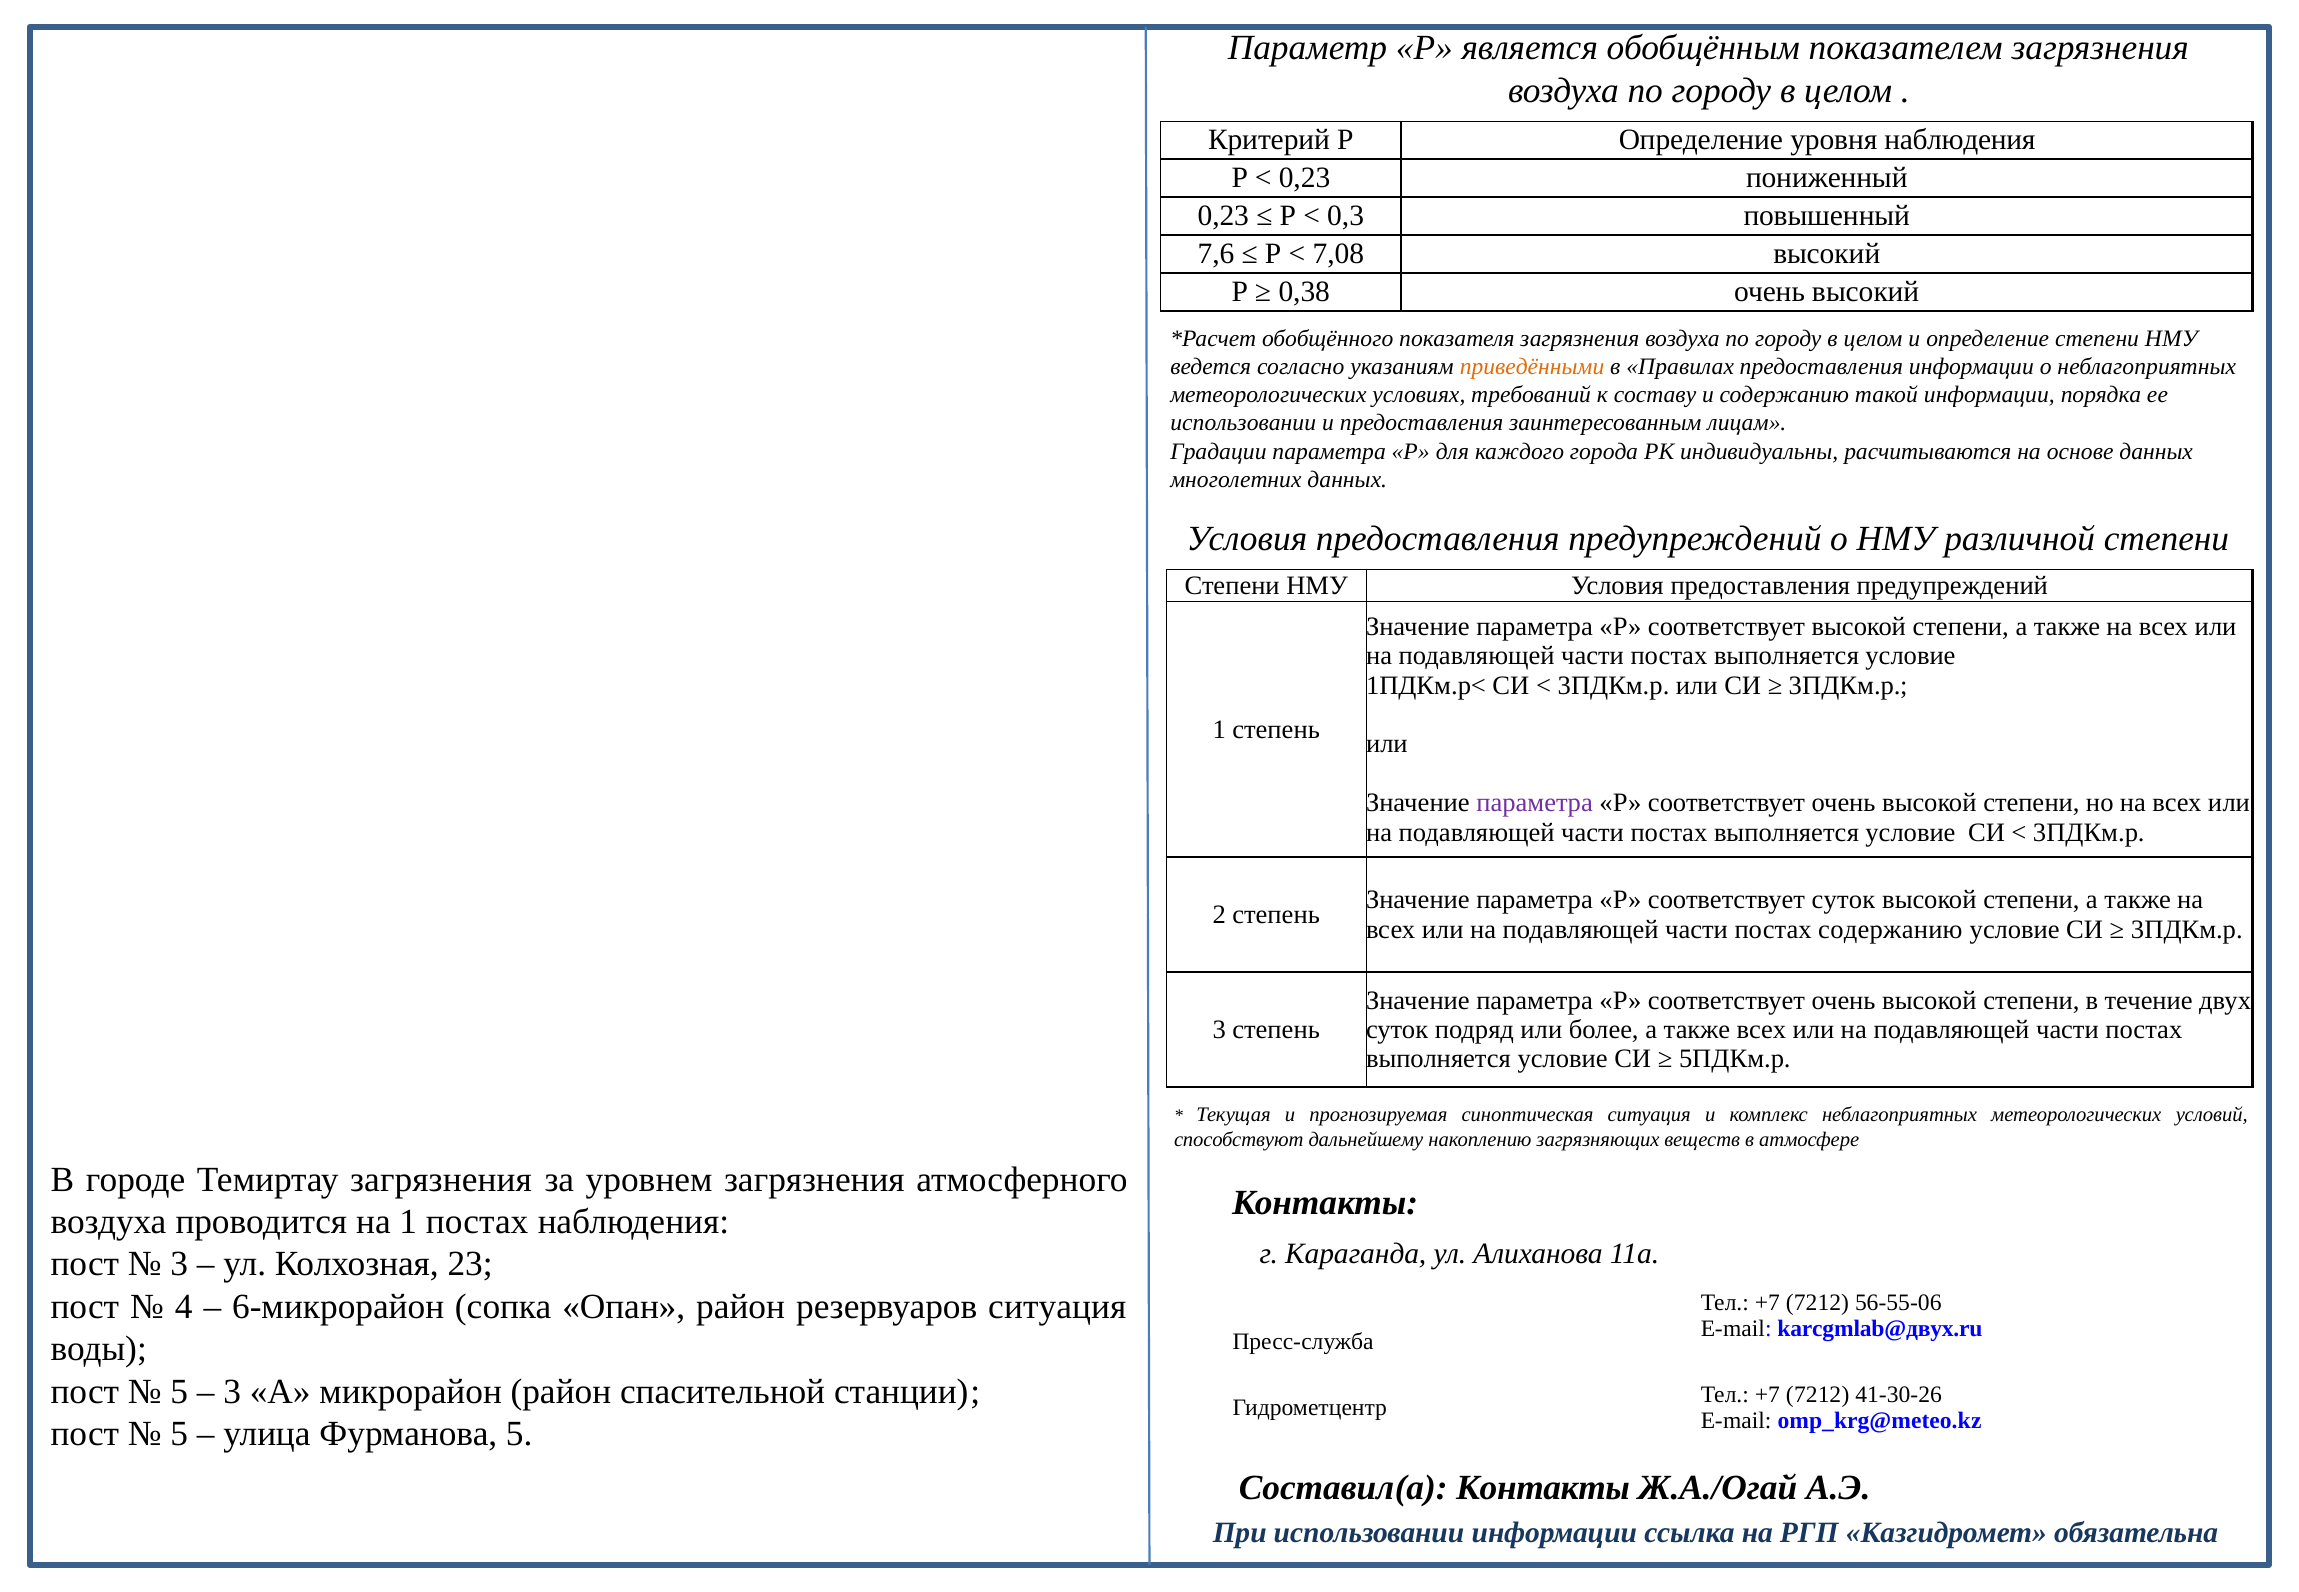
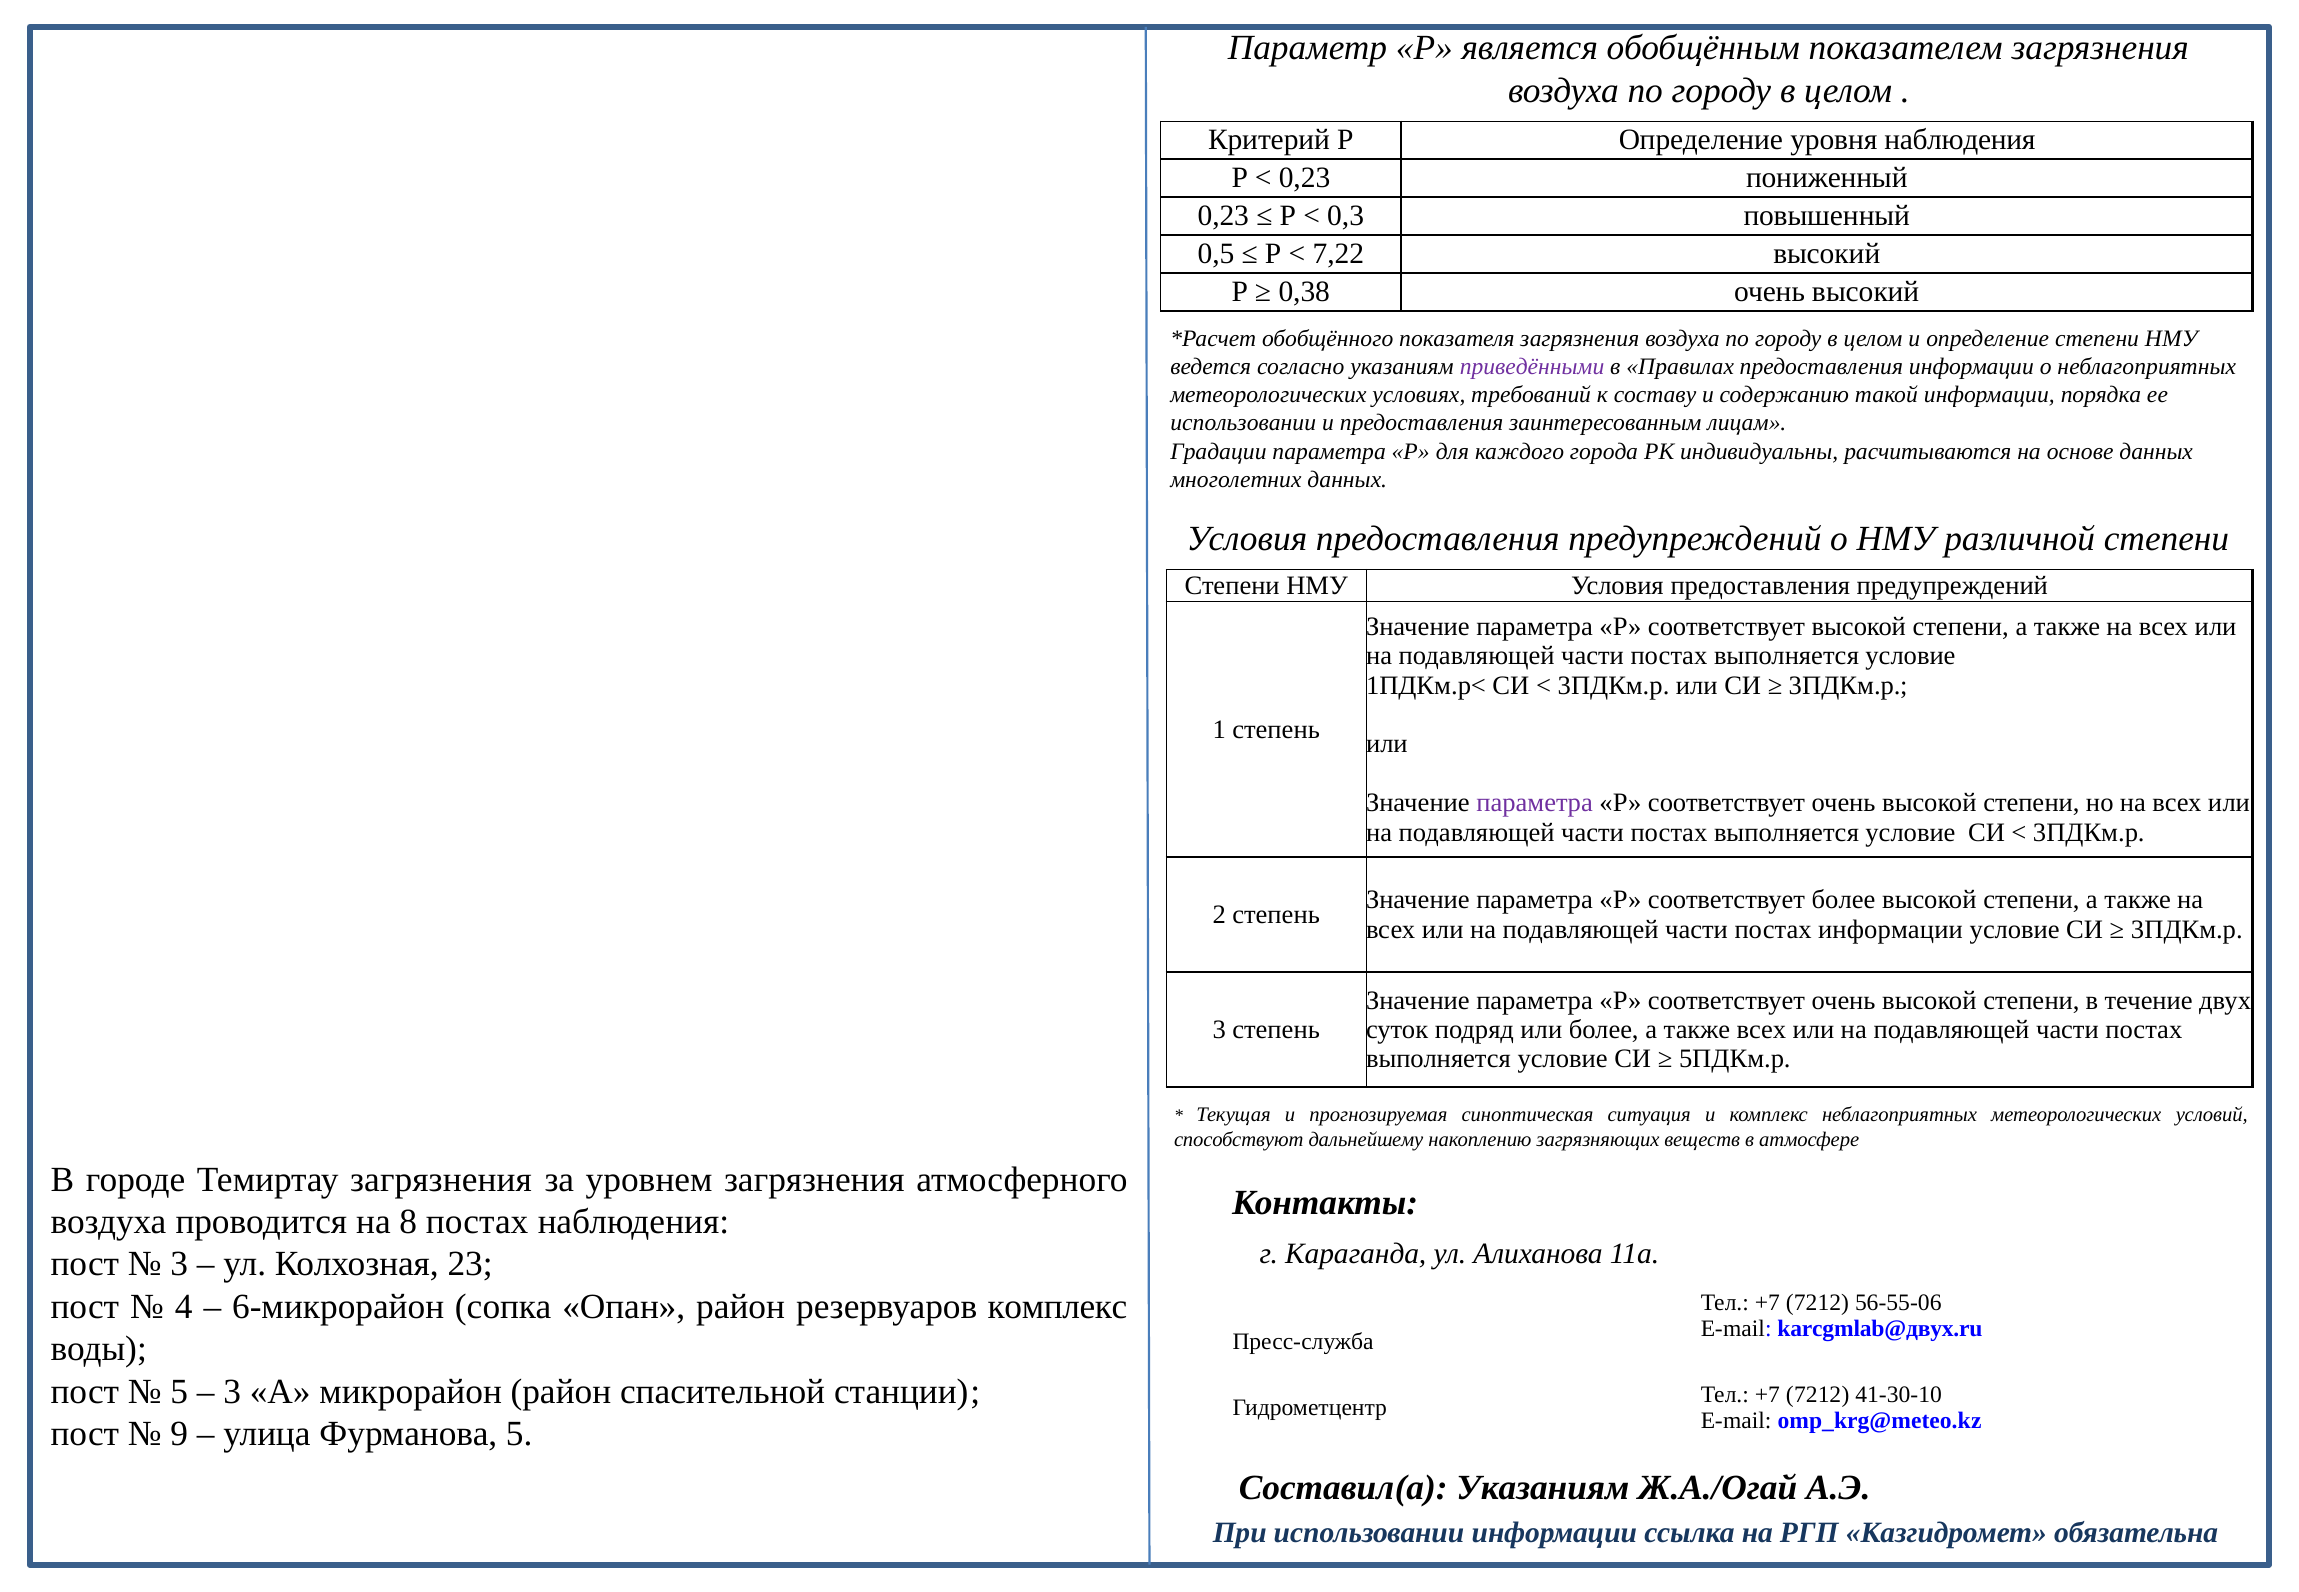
7,6: 7,6 -> 0,5
7,08: 7,08 -> 7,22
приведёнными colour: orange -> purple
соответствует суток: суток -> более
постах содержанию: содержанию -> информации
на 1: 1 -> 8
резервуаров ситуация: ситуация -> комплекс
41-30-26: 41-30-26 -> 41-30-10
5 at (179, 1434): 5 -> 9
Составил(а Контакты: Контакты -> Указаниям
